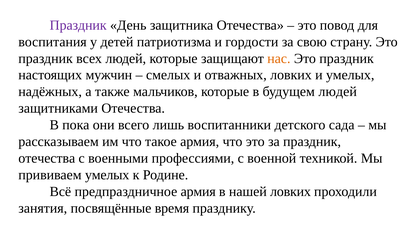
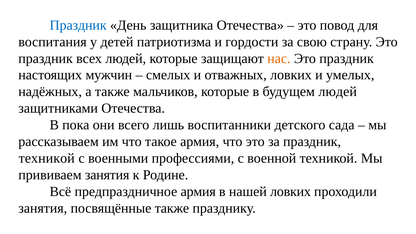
Праздник at (78, 25) colour: purple -> blue
отечества at (47, 158): отечества -> техникой
прививаем умелых: умелых -> занятия
посвящённые время: время -> также
